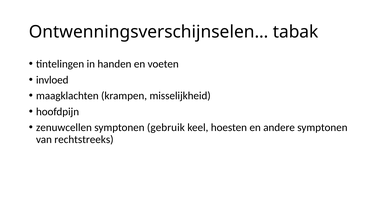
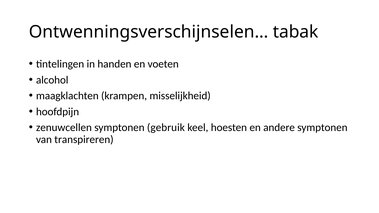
invloed: invloed -> alcohol
rechtstreeks: rechtstreeks -> transpireren
